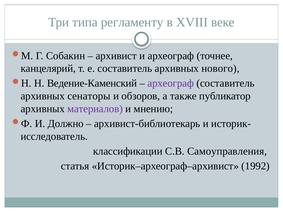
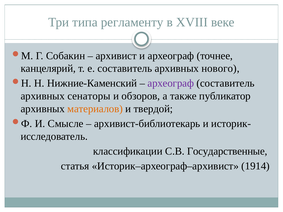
Ведение-Каменский: Ведение-Каменский -> Нижние-Каменский
материалов colour: purple -> orange
мнению: мнению -> твердой
Должно: Должно -> Смысле
Самоуправления: Самоуправления -> Государственные
1992: 1992 -> 1914
